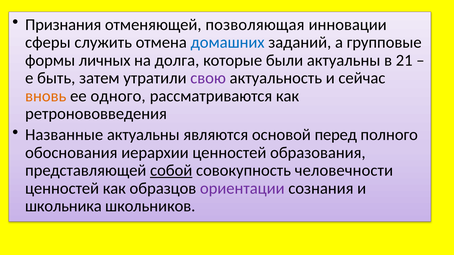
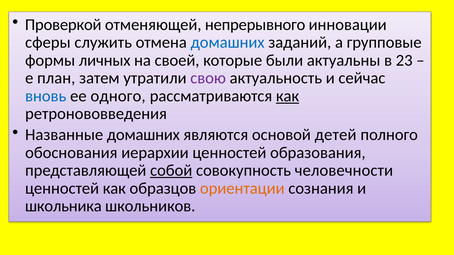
Признания: Признания -> Проверкой
позволяющая: позволяющая -> непрерывного
долга: долга -> своей
21: 21 -> 23
быть: быть -> план
вновь colour: orange -> blue
как at (288, 96) underline: none -> present
Названные актуальны: актуальны -> домашних
перед: перед -> детей
ориентации colour: purple -> orange
